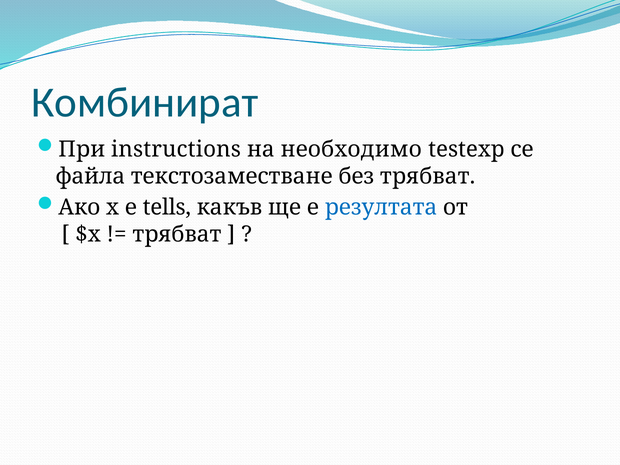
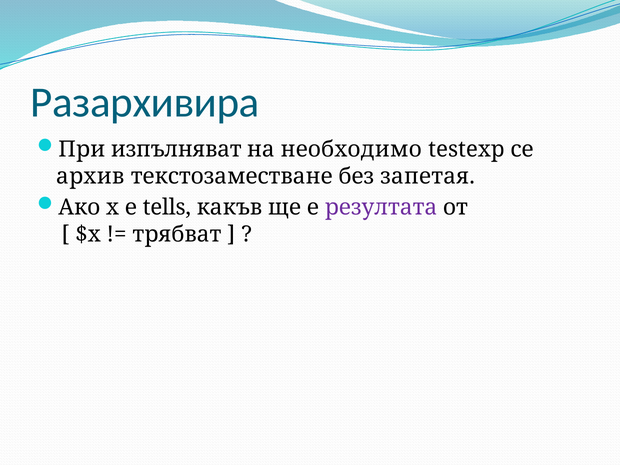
Комбинират: Комбинират -> Разархивира
instructions: instructions -> изпълняват
файла: файла -> архив
без трябват: трябват -> запетая
резултата colour: blue -> purple
